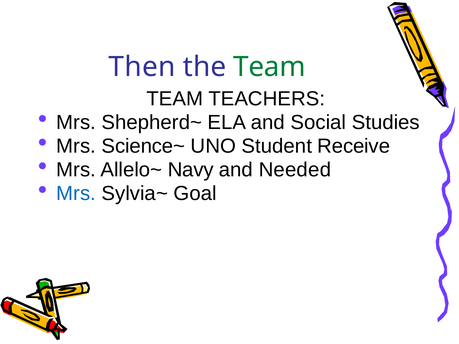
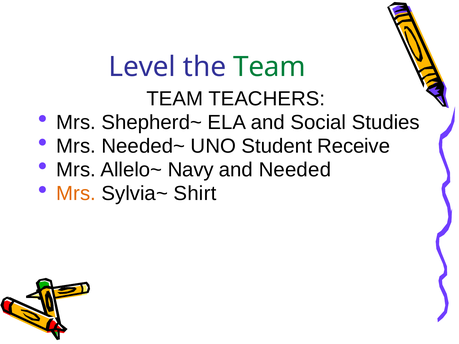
Then: Then -> Level
Science~: Science~ -> Needed~
Mrs at (76, 194) colour: blue -> orange
Goal: Goal -> Shirt
